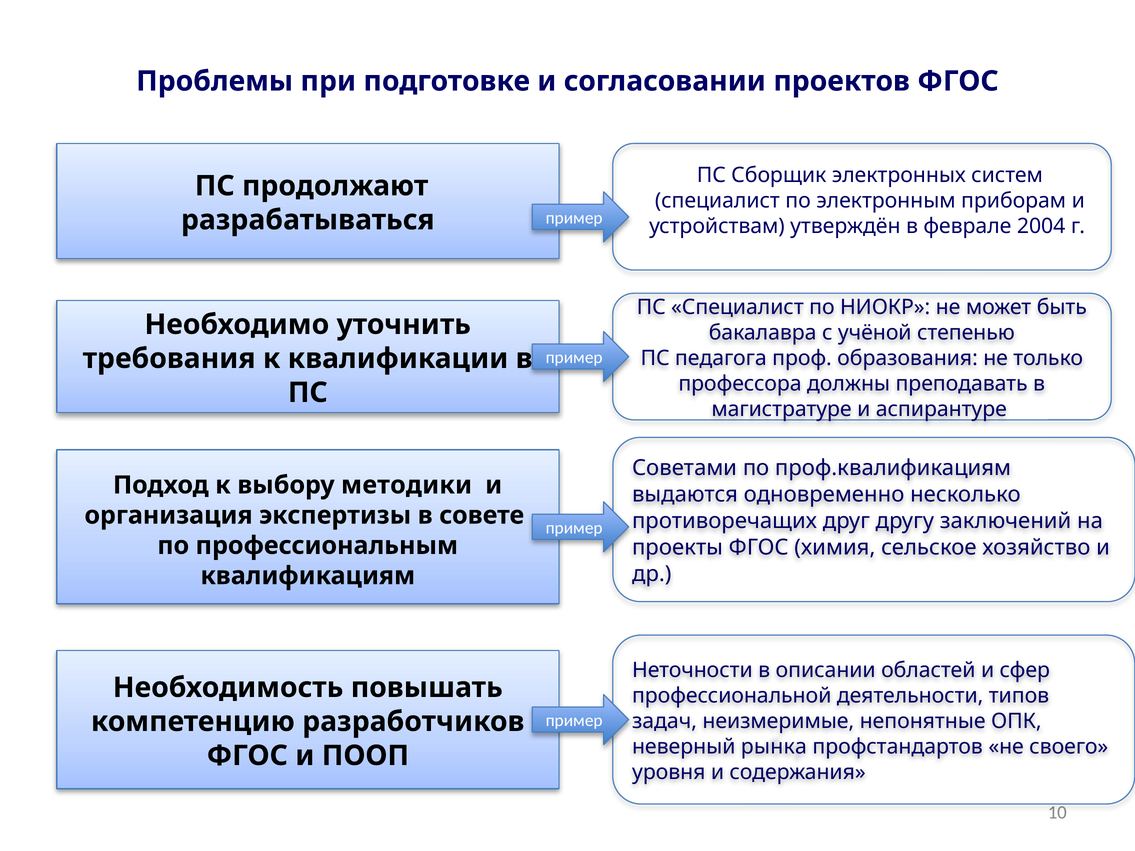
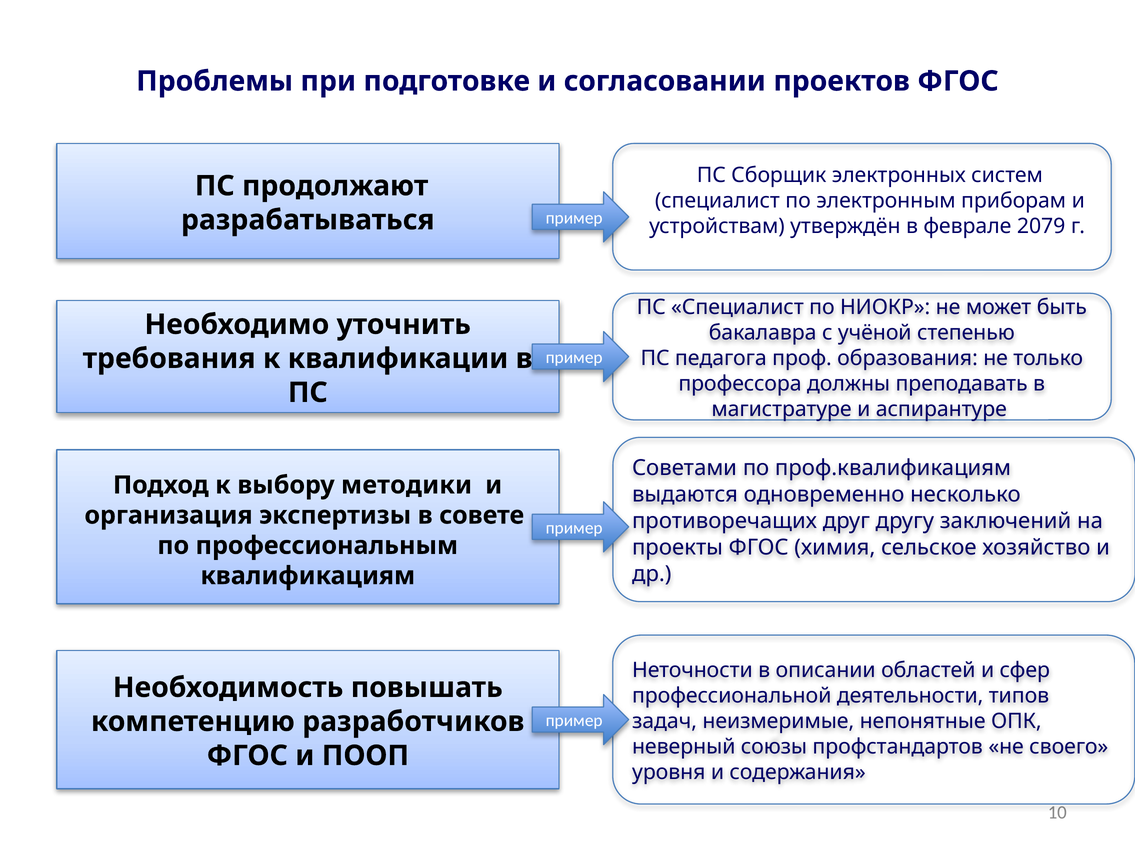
2004: 2004 -> 2079
рынка: рынка -> союзы
